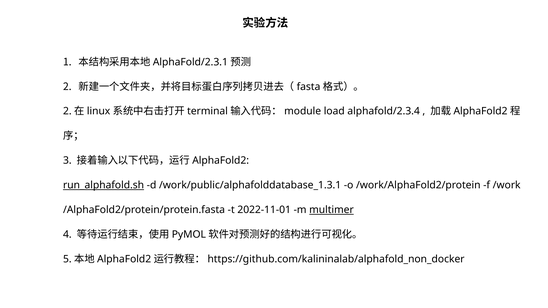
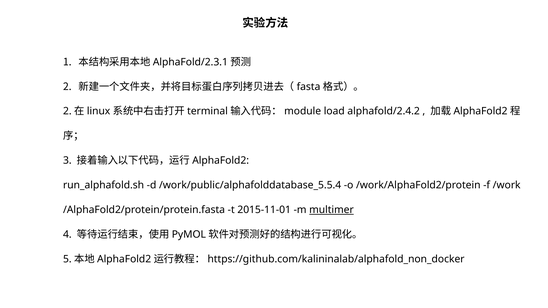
alphafold/2.3.4: alphafold/2.3.4 -> alphafold/2.4.2
run_alphafold.sh underline: present -> none
/work/public/alphafolddatabase_1.3.1: /work/public/alphafolddatabase_1.3.1 -> /work/public/alphafolddatabase_5.5.4
2022-11-01: 2022-11-01 -> 2015-11-01
